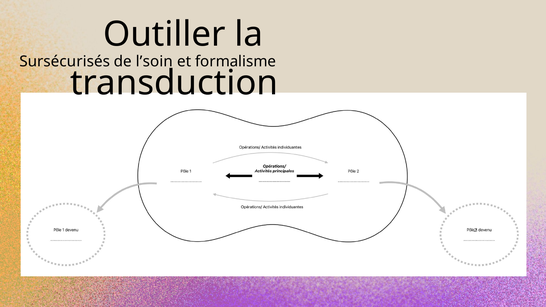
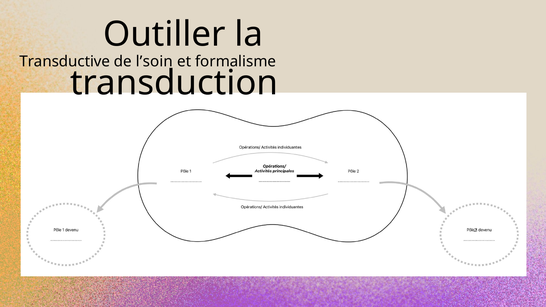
Sursécurisés: Sursécurisés -> Transductive
